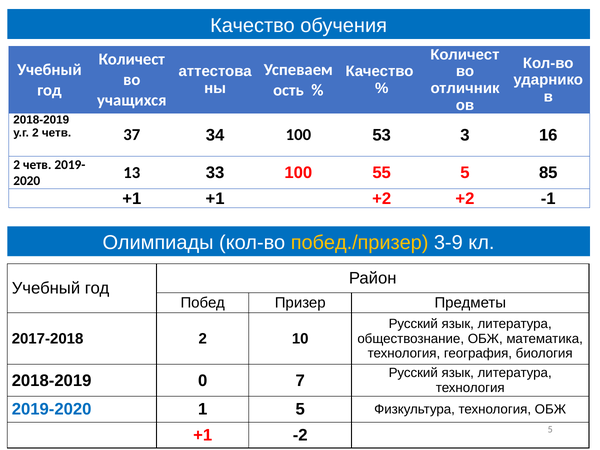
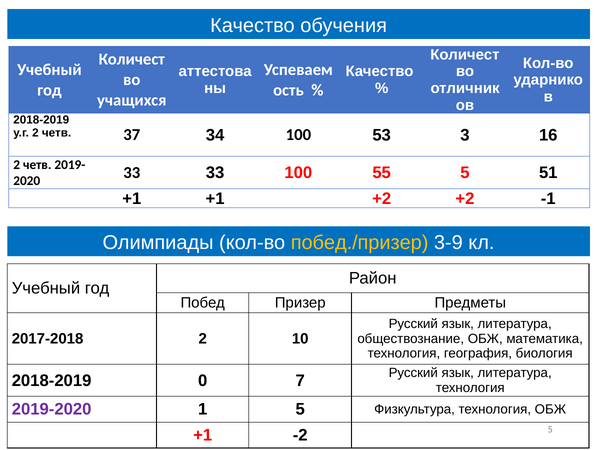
13 at (132, 173): 13 -> 33
85: 85 -> 51
2019-2020 colour: blue -> purple
